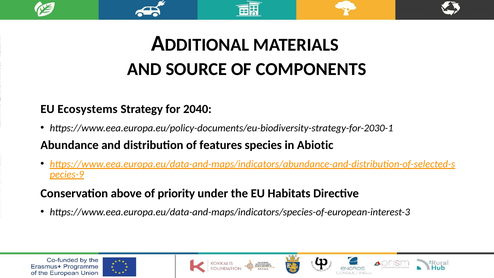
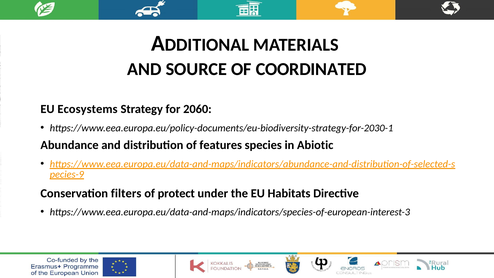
COMPONENTS: COMPONENTS -> COORDINATED
2040: 2040 -> 2060
above: above -> filters
priority: priority -> protect
